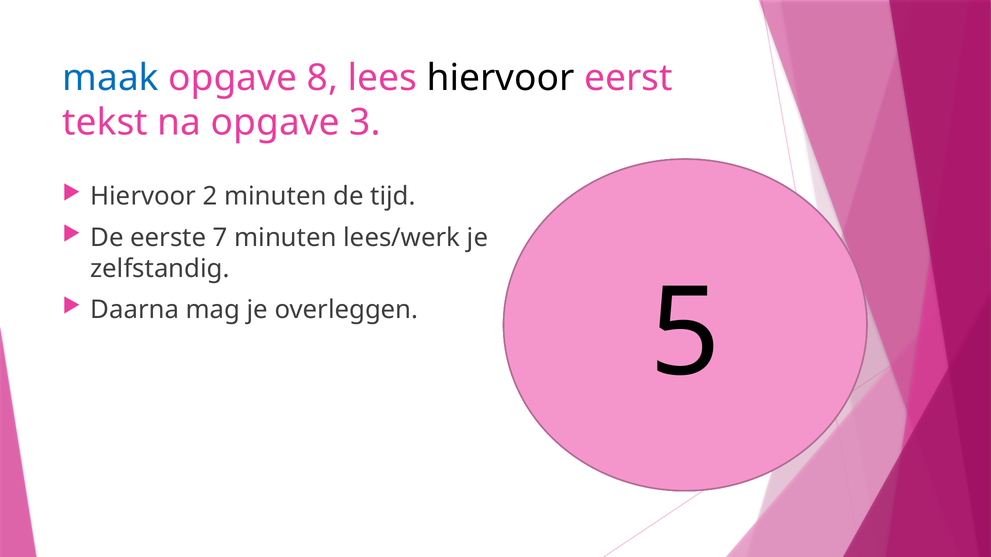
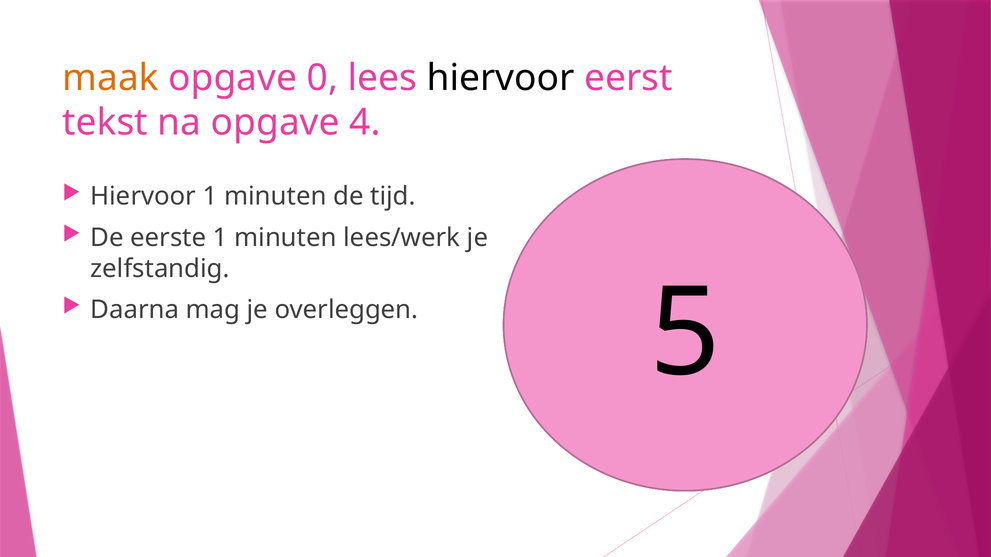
maak colour: blue -> orange
8: 8 -> 0
3: 3 -> 4
Hiervoor 2: 2 -> 1
eerste 7: 7 -> 1
